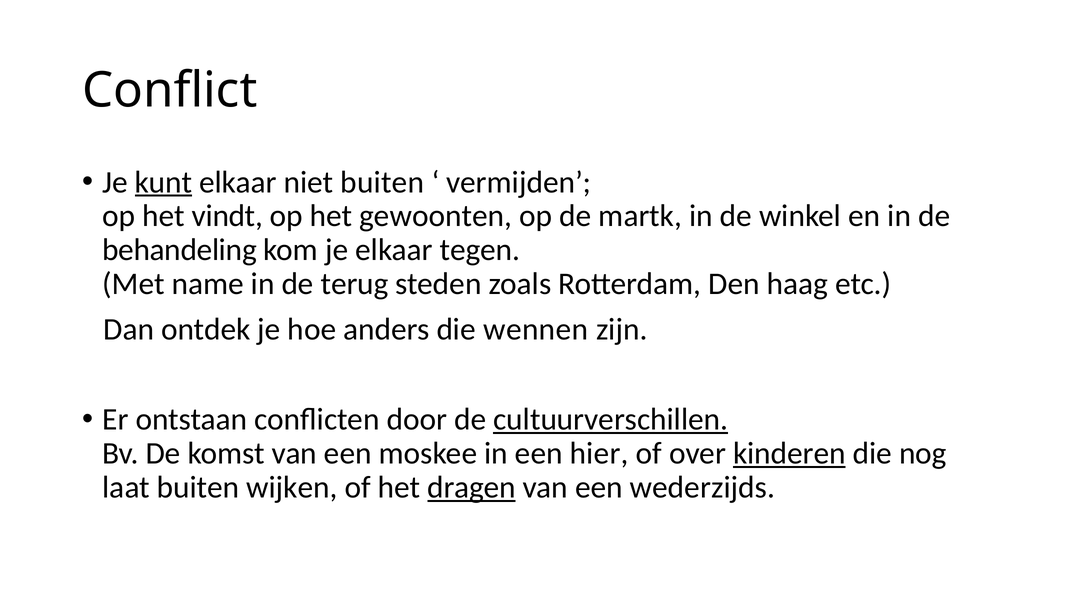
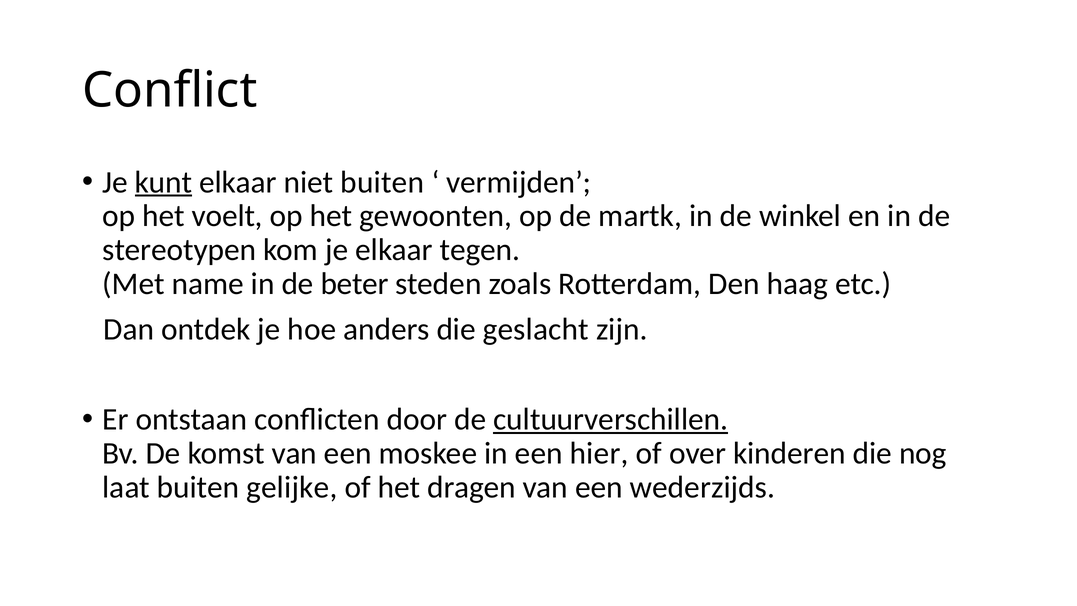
vindt: vindt -> voelt
behandeling: behandeling -> stereotypen
terug: terug -> beter
wennen: wennen -> geslacht
kinderen underline: present -> none
wijken: wijken -> gelijke
dragen underline: present -> none
